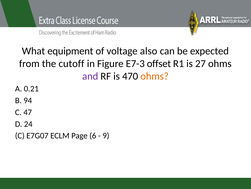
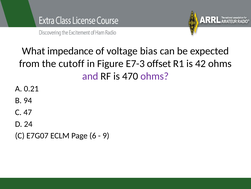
equipment: equipment -> impedance
also: also -> bias
27: 27 -> 42
ohms at (155, 76) colour: orange -> purple
